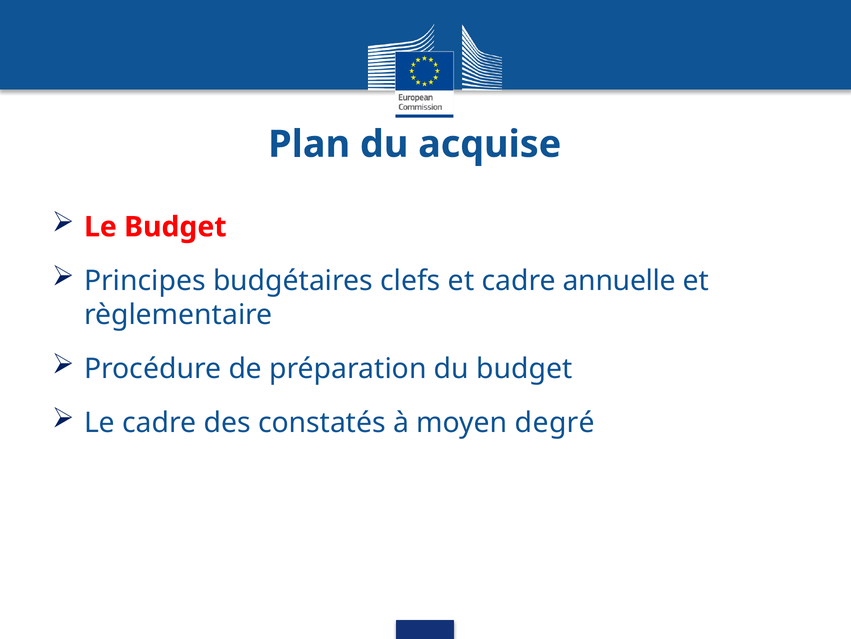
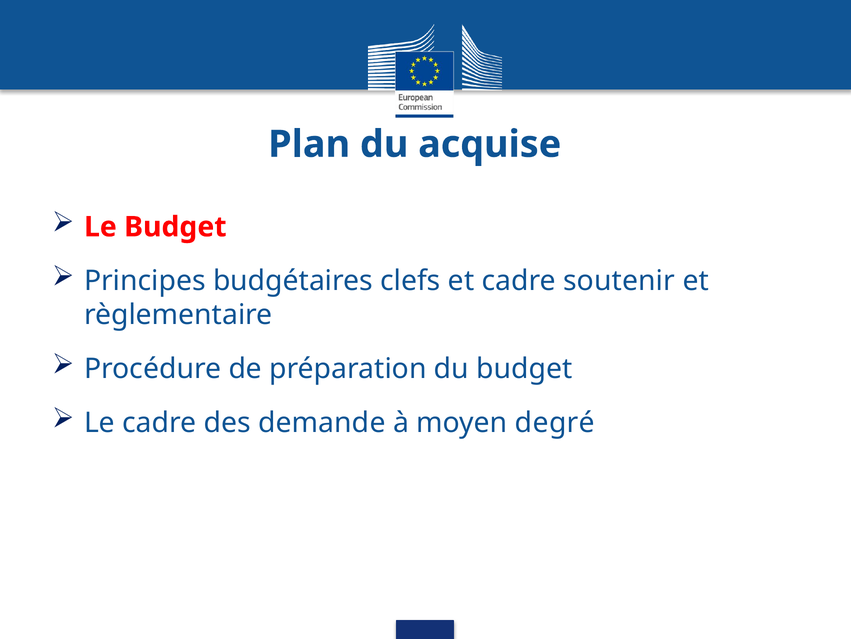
annuelle: annuelle -> soutenir
constatés: constatés -> demande
